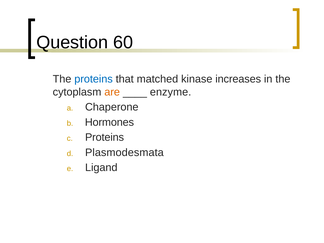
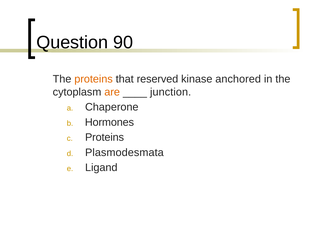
60: 60 -> 90
proteins at (94, 79) colour: blue -> orange
matched: matched -> reserved
increases: increases -> anchored
enzyme: enzyme -> junction
